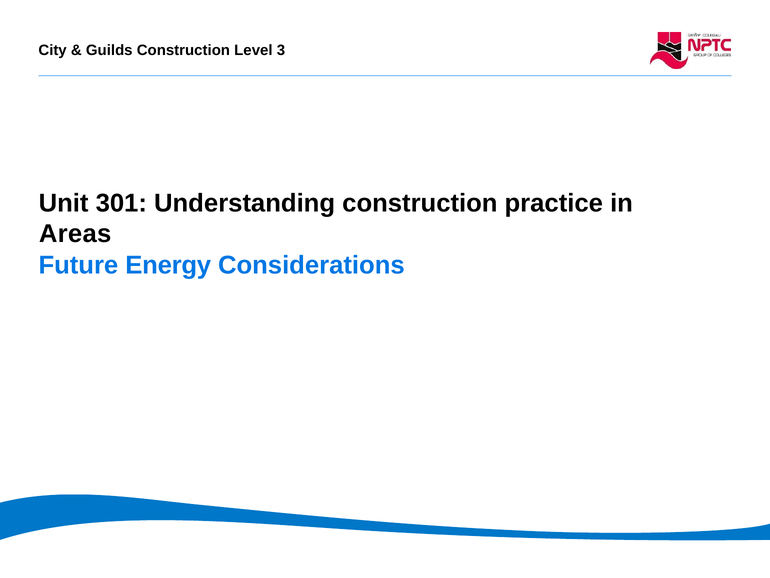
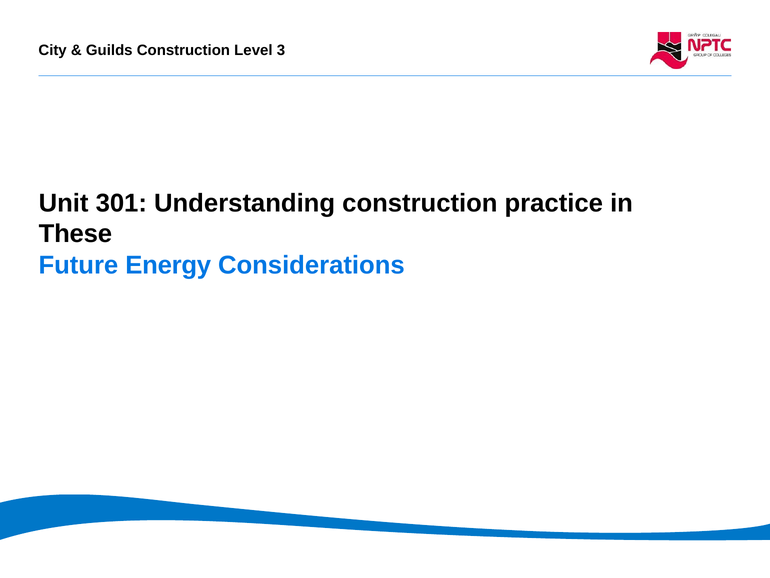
Areas: Areas -> These
